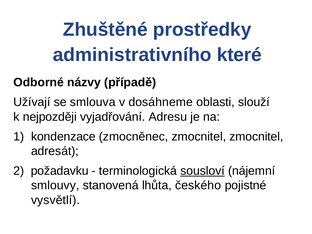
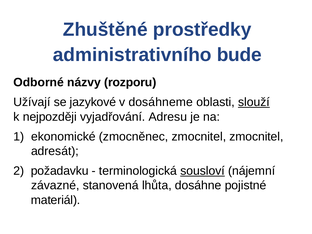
které: které -> bude
případě: případě -> rozporu
smlouva: smlouva -> jazykové
slouží underline: none -> present
kondenzace: kondenzace -> ekonomické
smlouvy: smlouvy -> závazné
českého: českého -> dosáhne
vysvětlí: vysvětlí -> materiál
